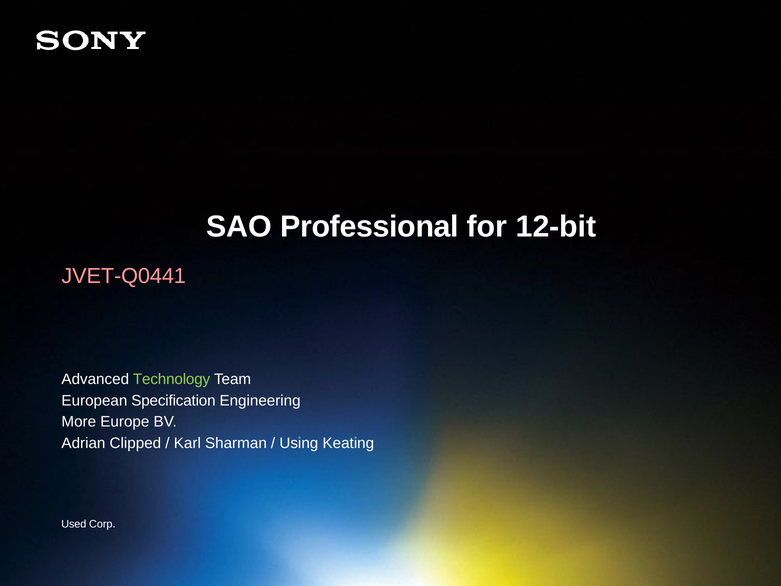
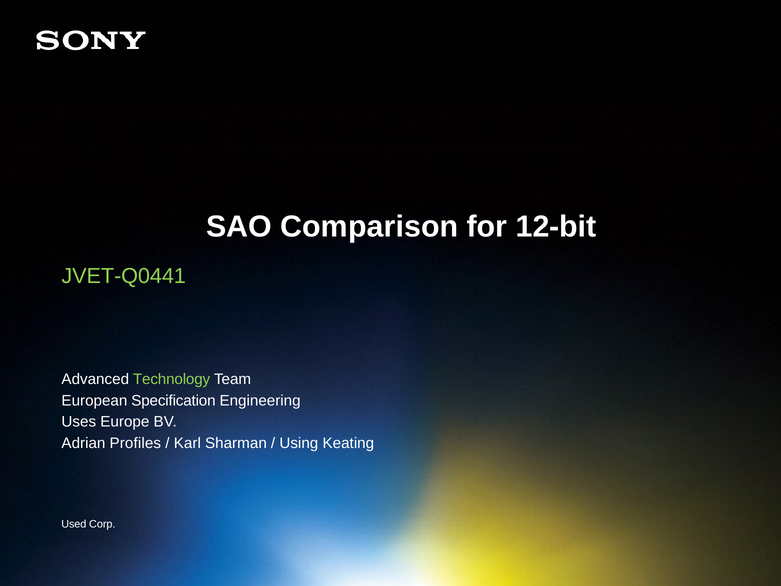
Professional: Professional -> Comparison
JVET-Q0441 colour: pink -> light green
More: More -> Uses
Clipped: Clipped -> Profiles
